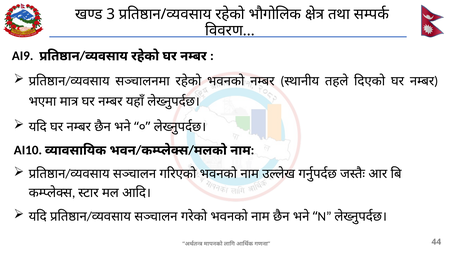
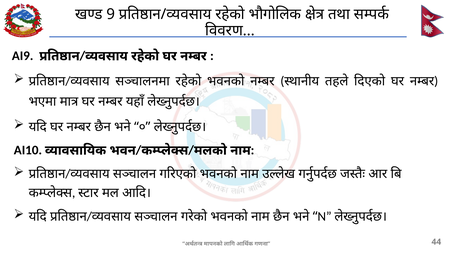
3: 3 -> 9
